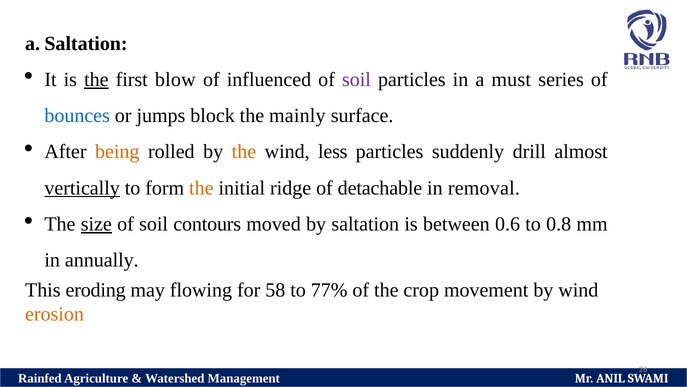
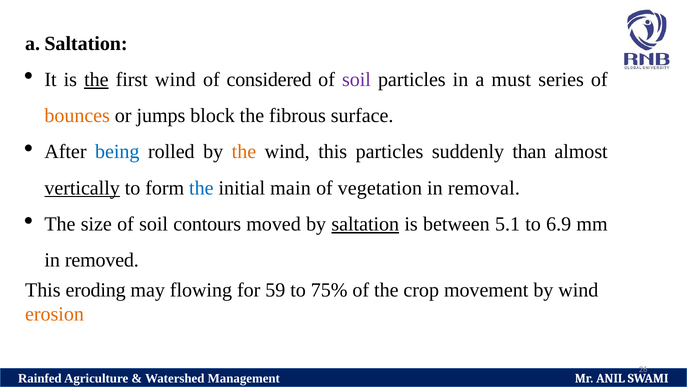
first blow: blow -> wind
influenced: influenced -> considered
bounces colour: blue -> orange
mainly: mainly -> fibrous
being colour: orange -> blue
wind less: less -> this
drill: drill -> than
the at (201, 188) colour: orange -> blue
ridge: ridge -> main
detachable: detachable -> vegetation
size underline: present -> none
saltation underline: none -> present
0.6: 0.6 -> 5.1
0.8: 0.8 -> 6.9
annually: annually -> removed
58: 58 -> 59
77%: 77% -> 75%
